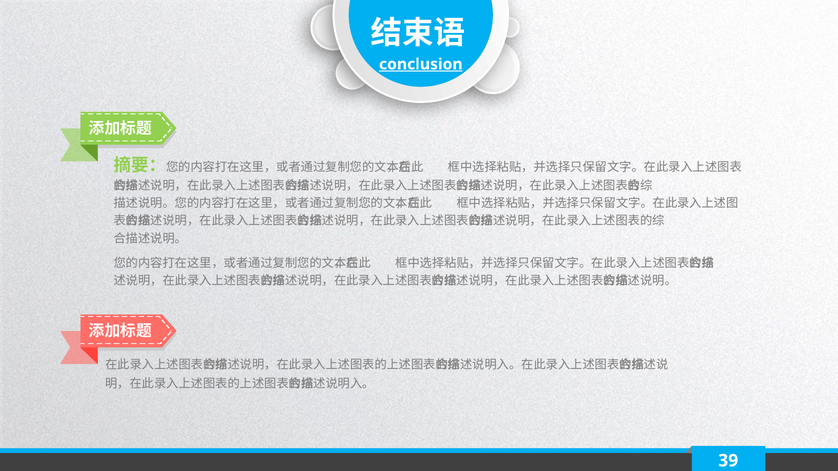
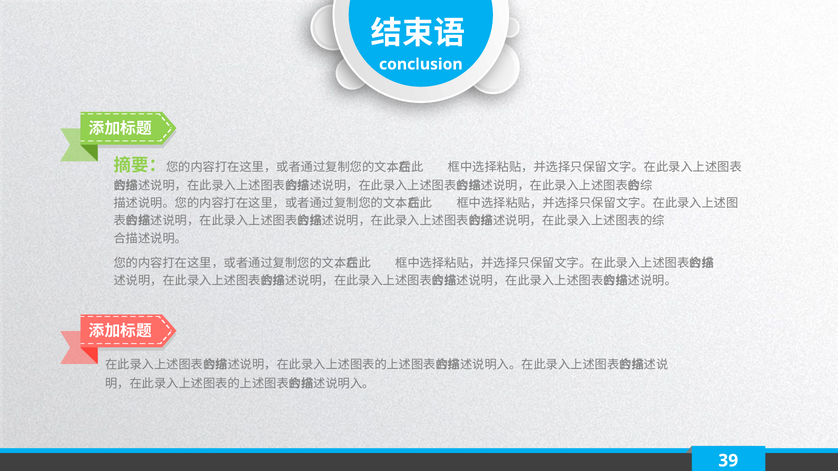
conclusion underline: present -> none
